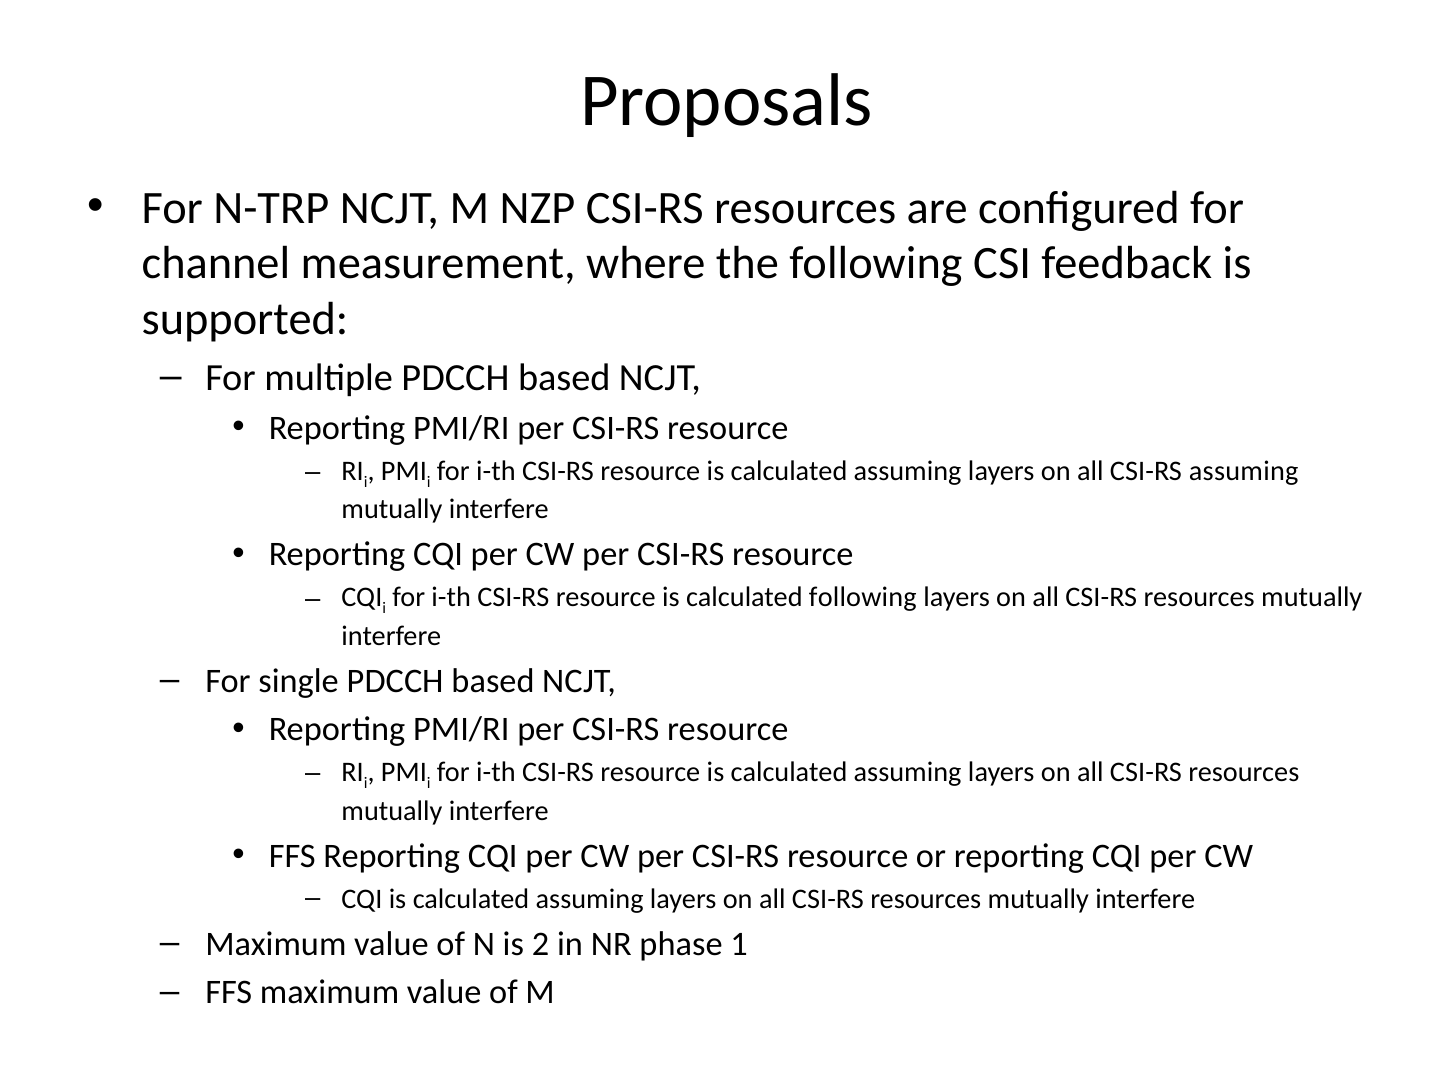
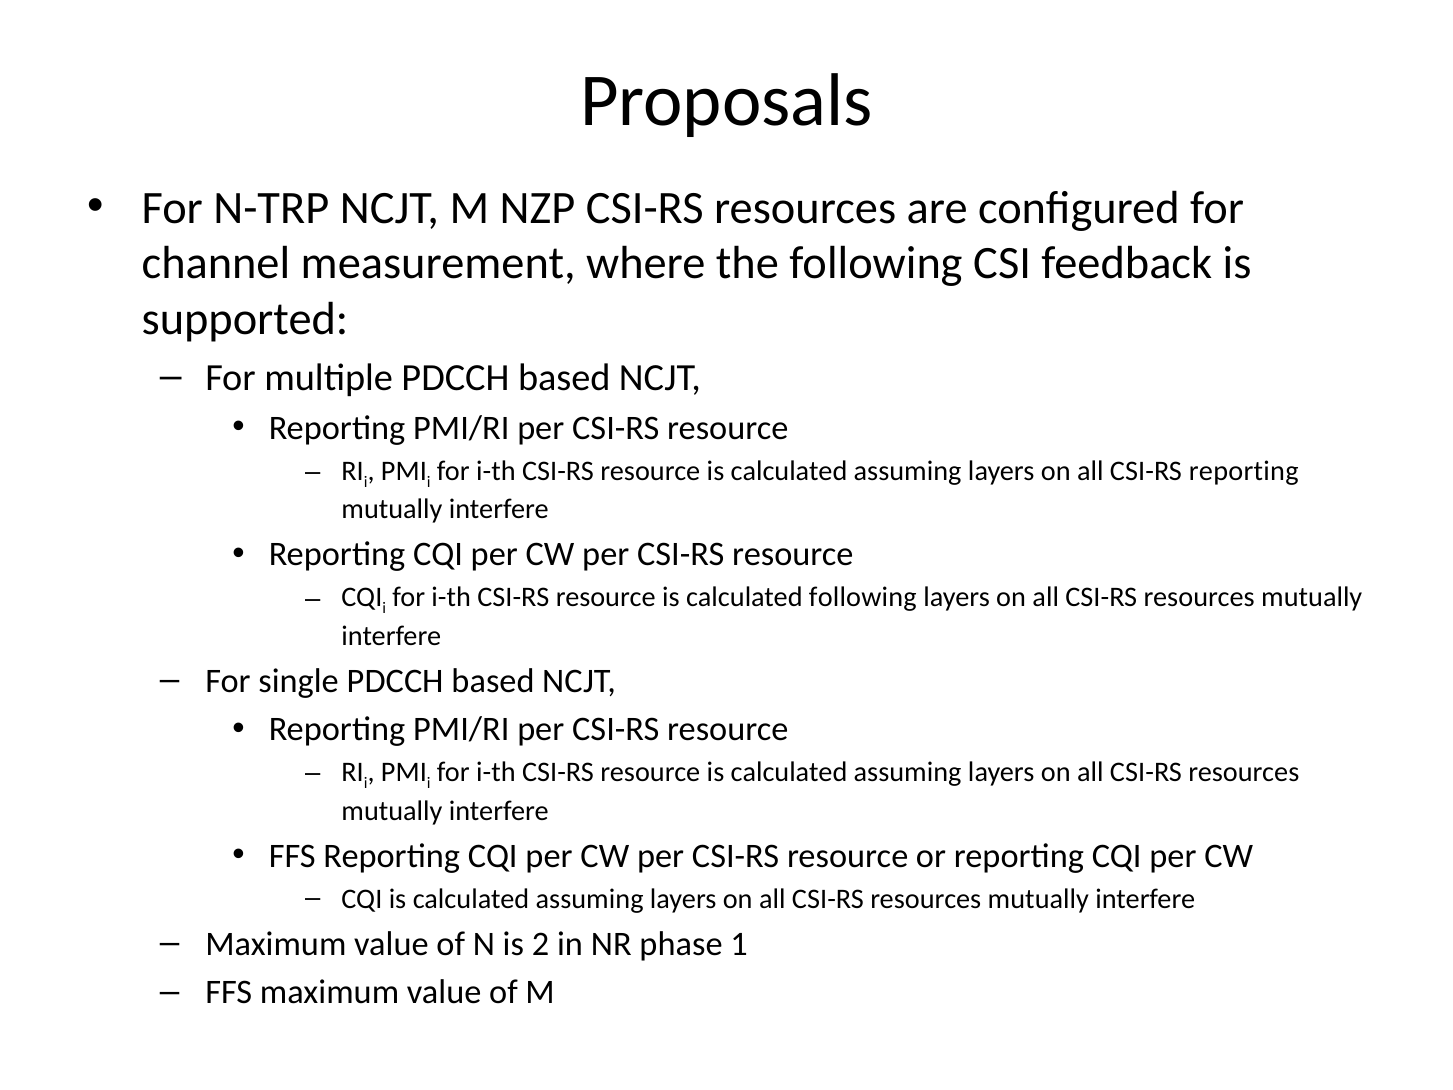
CSI-RS assuming: assuming -> reporting
